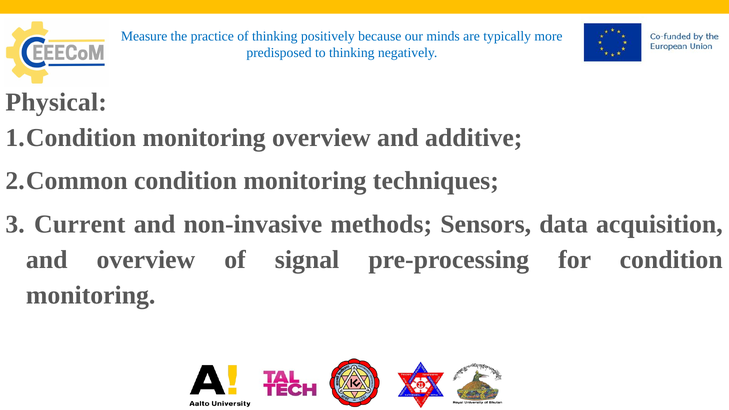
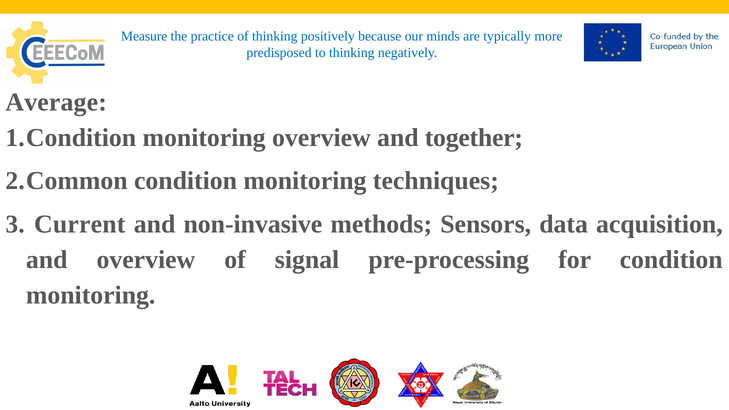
Physical: Physical -> Average
additive: additive -> together
